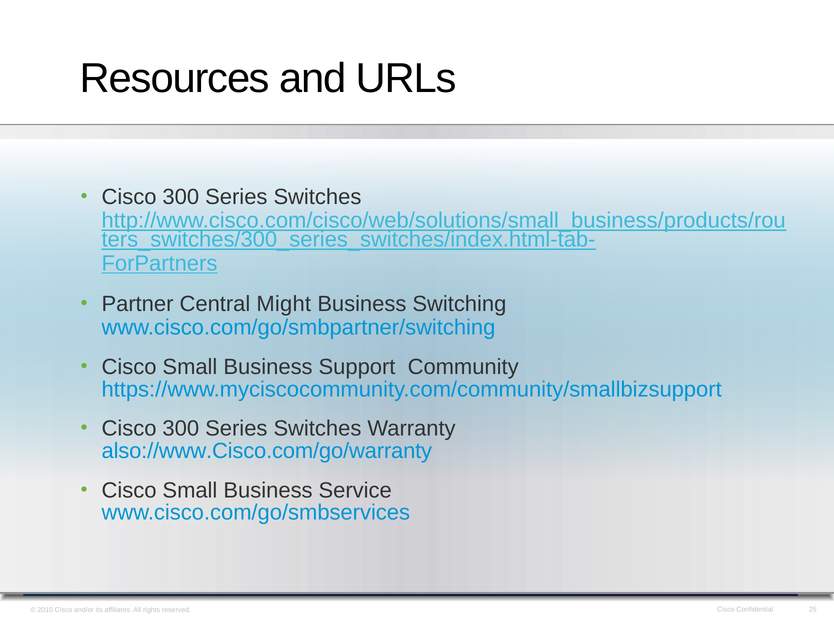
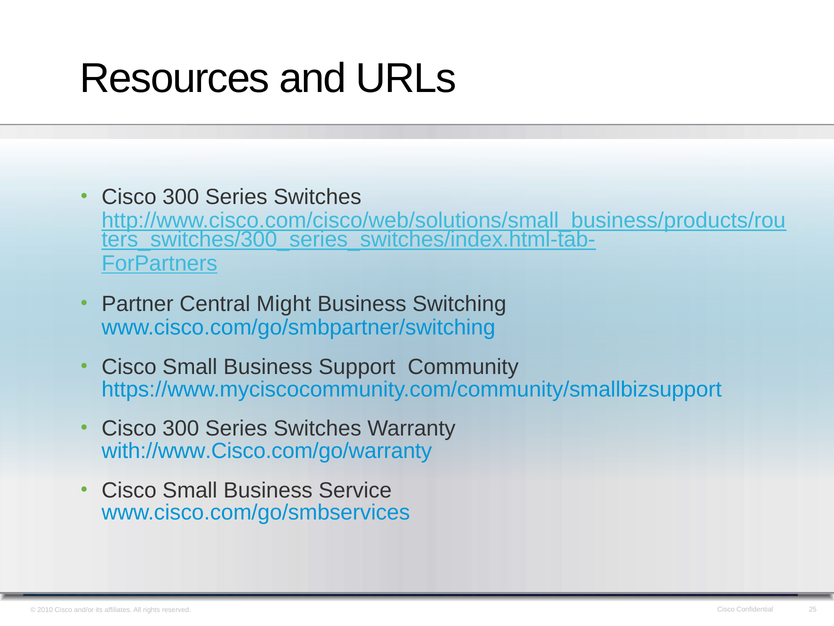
also://www.Cisco.com/go/warranty: also://www.Cisco.com/go/warranty -> with://www.Cisco.com/go/warranty
